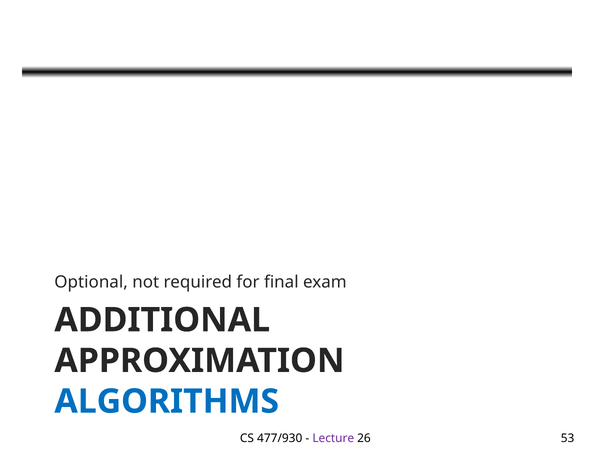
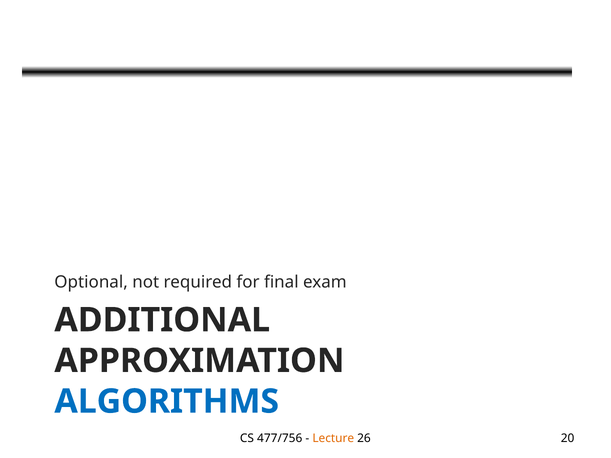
477/930: 477/930 -> 477/756
Lecture colour: purple -> orange
53: 53 -> 20
